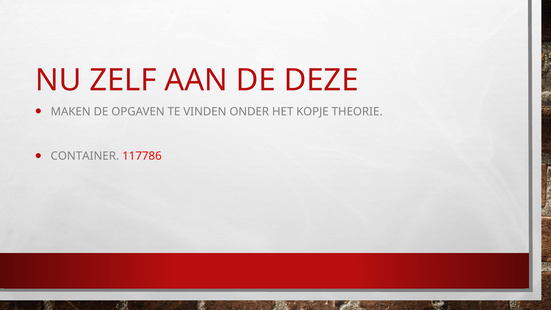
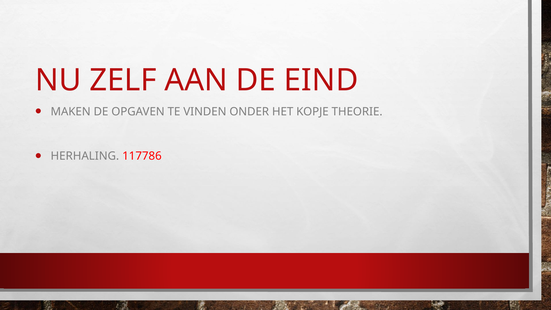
DEZE: DEZE -> EIND
CONTAINER: CONTAINER -> HERHALING
